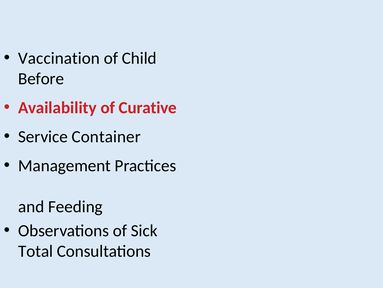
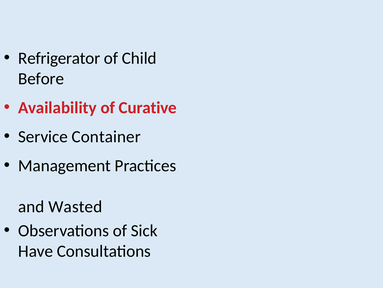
Vaccination: Vaccination -> Refrigerator
Feeding: Feeding -> Wasted
Total: Total -> Have
